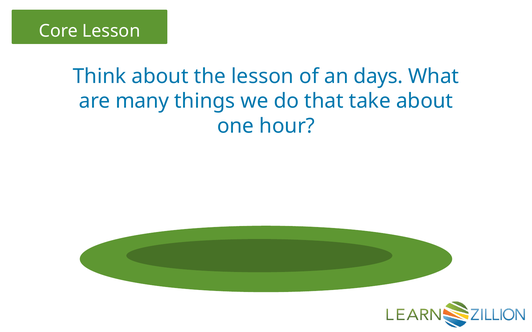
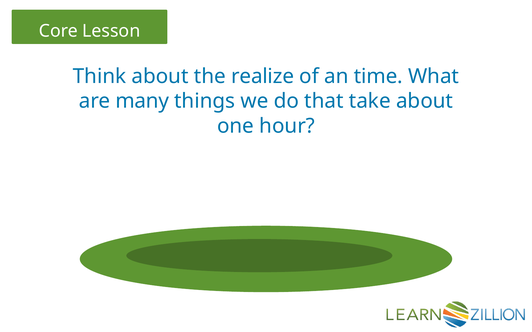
the lesson: lesson -> realize
days: days -> time
